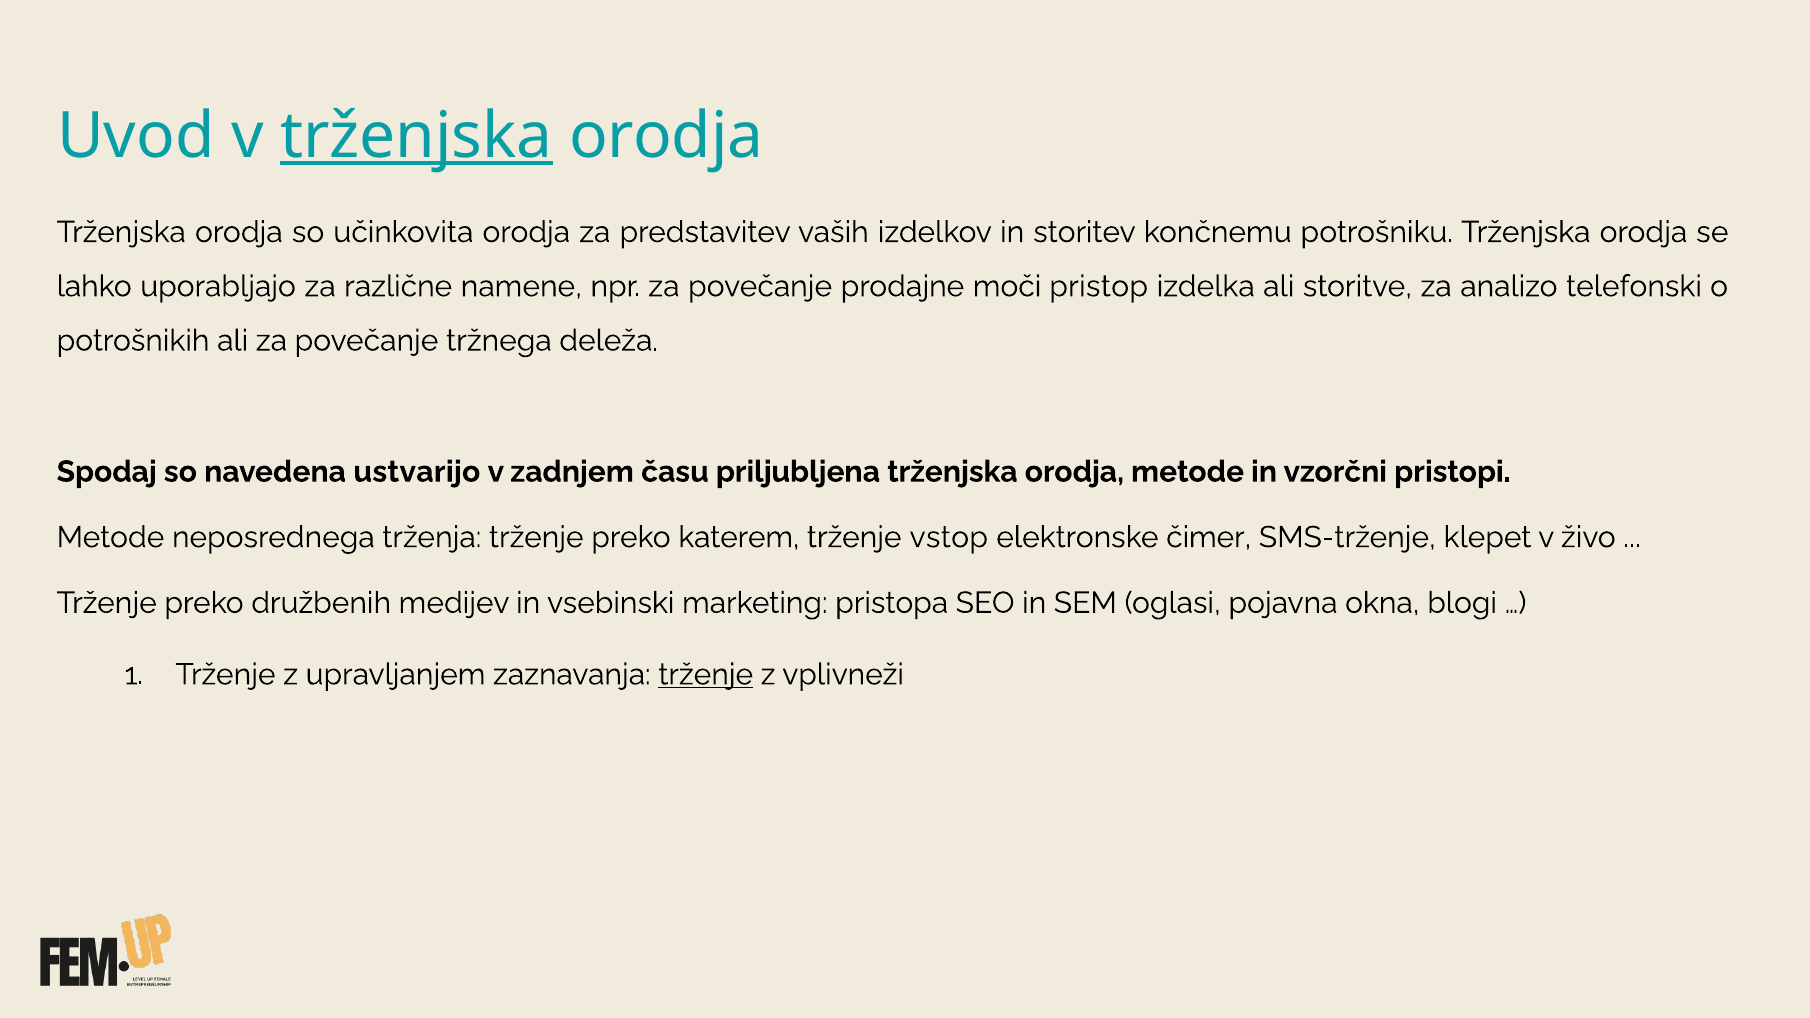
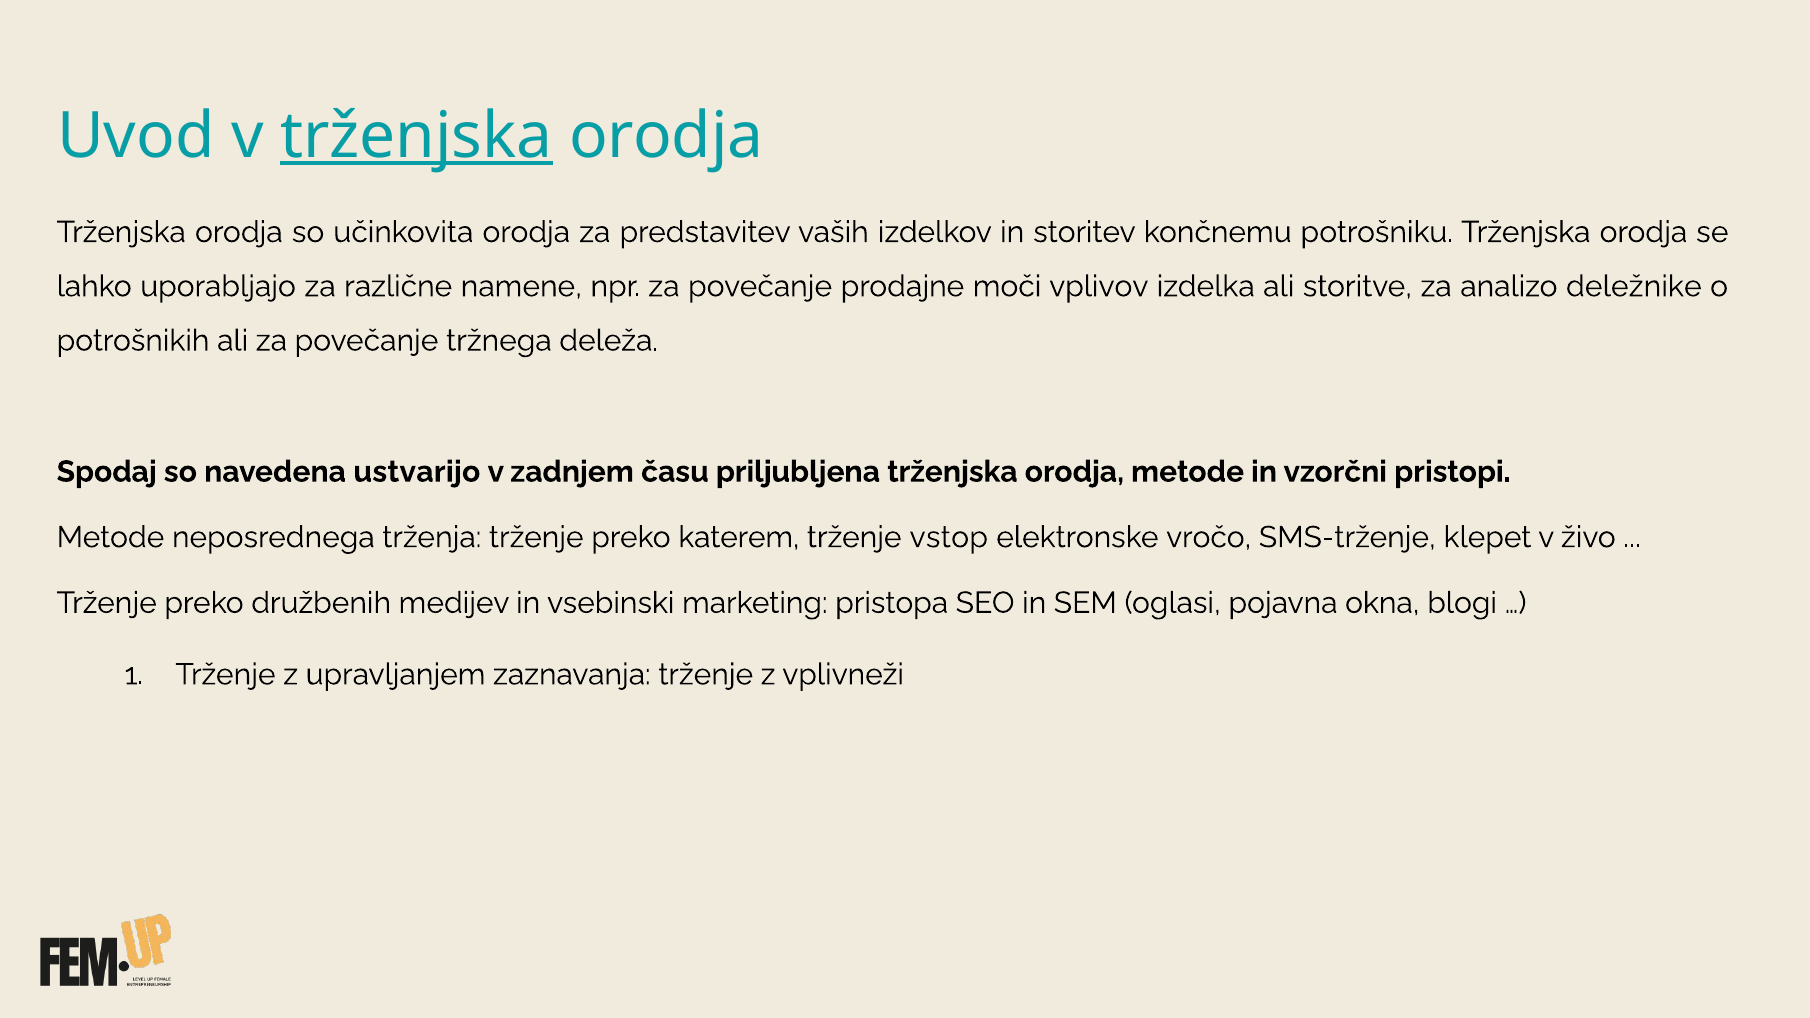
pristop: pristop -> vplivov
telefonski: telefonski -> deležnike
čimer: čimer -> vročo
trženje at (706, 675) underline: present -> none
